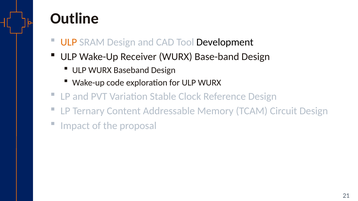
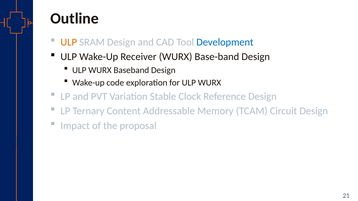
Development colour: black -> blue
